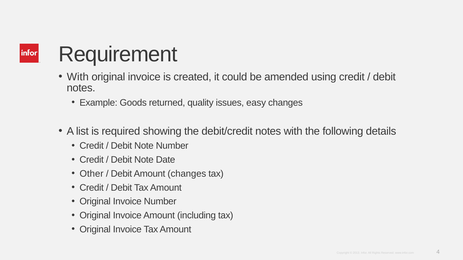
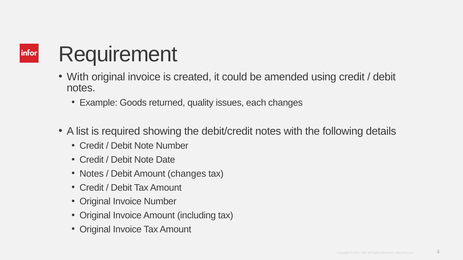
easy: easy -> each
Other at (92, 174): Other -> Notes
